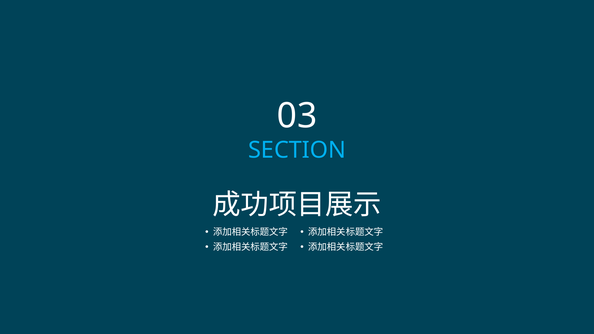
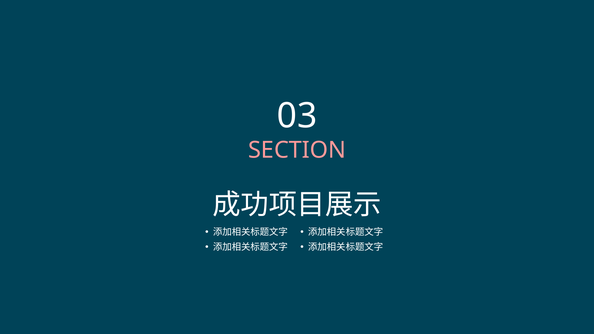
SECTION colour: light blue -> pink
